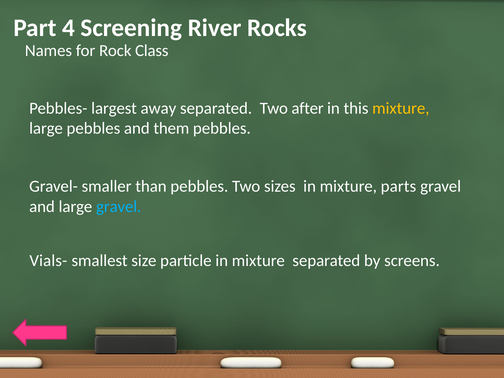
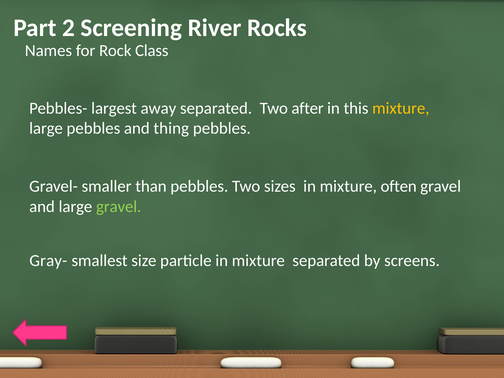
4: 4 -> 2
them: them -> thing
parts: parts -> often
gravel at (119, 206) colour: light blue -> light green
Vials-: Vials- -> Gray-
